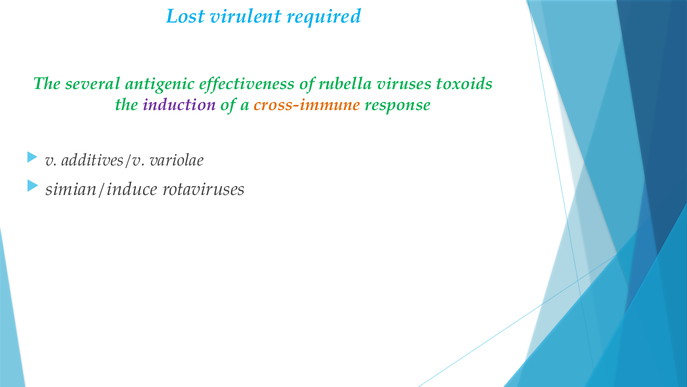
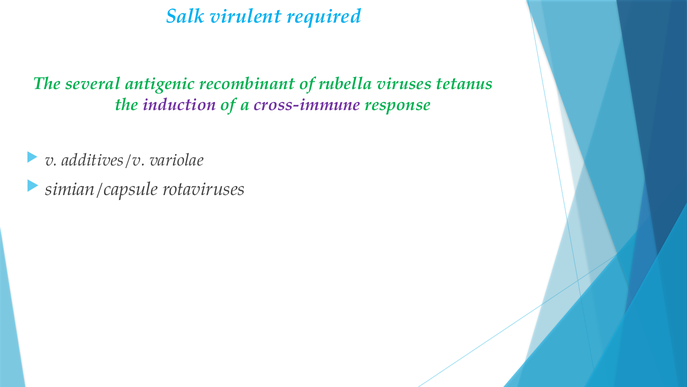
Lost: Lost -> Salk
effectiveness: effectiveness -> recombinant
toxoids: toxoids -> tetanus
cross-immune colour: orange -> purple
simian/induce: simian/induce -> simian/capsule
